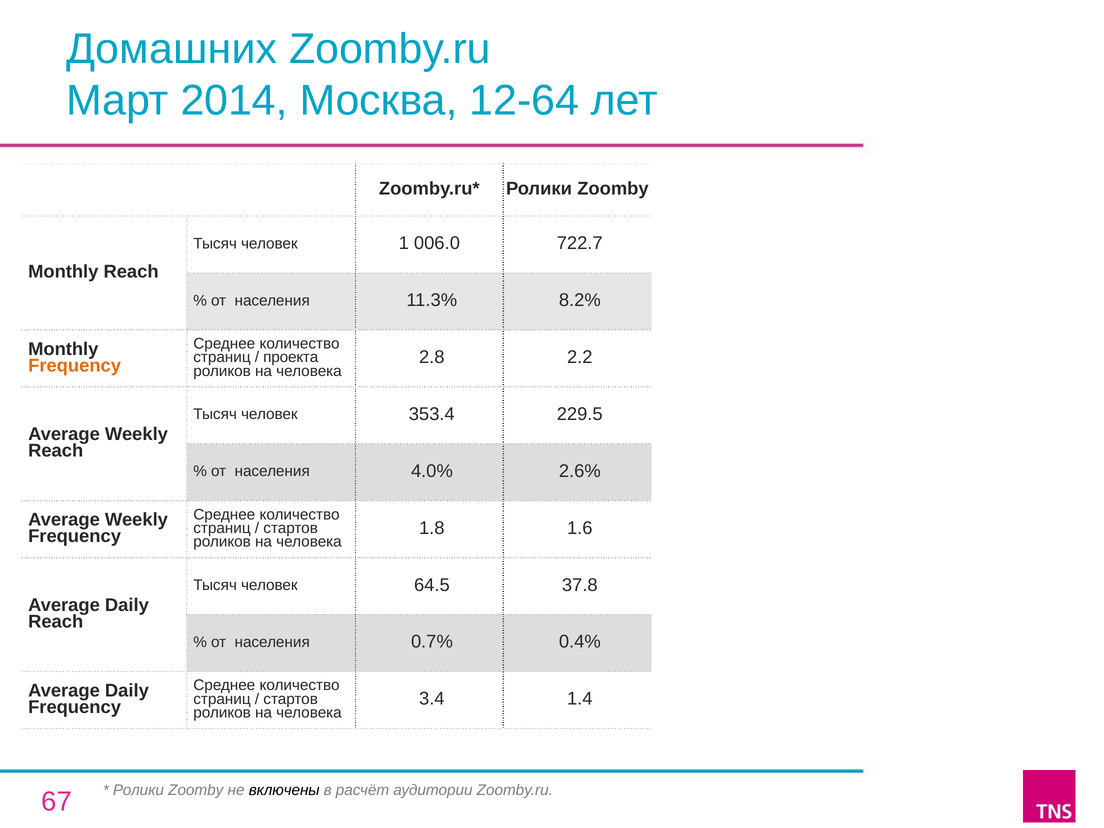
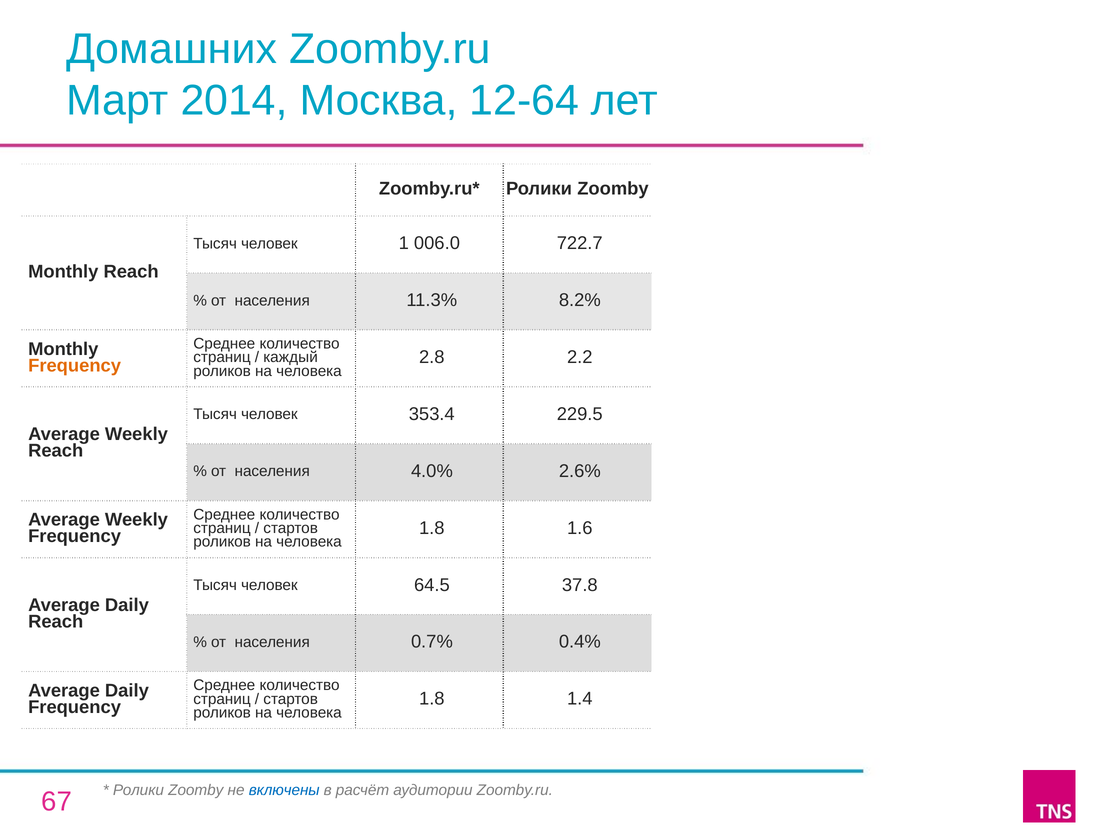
проекта: проекта -> каждый
3.4 at (432, 699): 3.4 -> 1.8
включены colour: black -> blue
